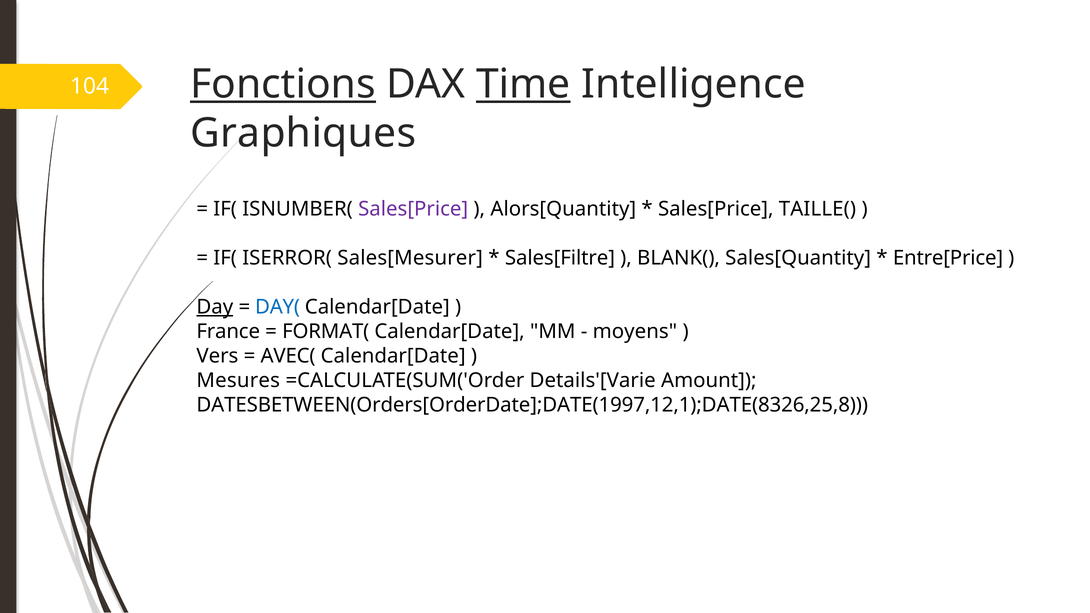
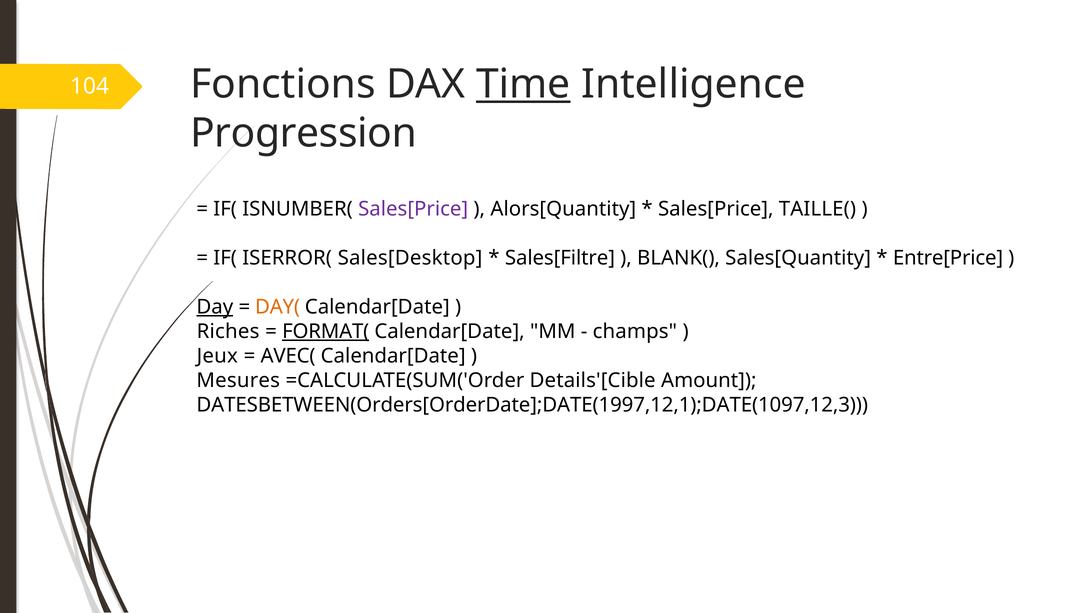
Fonctions underline: present -> none
Graphiques: Graphiques -> Progression
Sales[Mesurer: Sales[Mesurer -> Sales[Desktop
DAY( colour: blue -> orange
France: France -> Riches
FORMAT( underline: none -> present
moyens: moyens -> champs
Vers: Vers -> Jeux
Details'[Varie: Details'[Varie -> Details'[Cible
DATESBETWEEN(Orders[OrderDate];DATE(1997,12,1);DATE(8326,25,8: DATESBETWEEN(Orders[OrderDate];DATE(1997,12,1);DATE(8326,25,8 -> DATESBETWEEN(Orders[OrderDate];DATE(1997,12,1);DATE(1097,12,3
